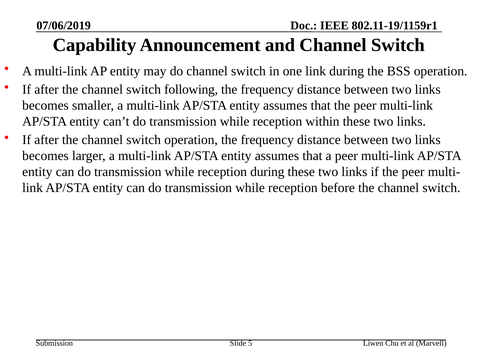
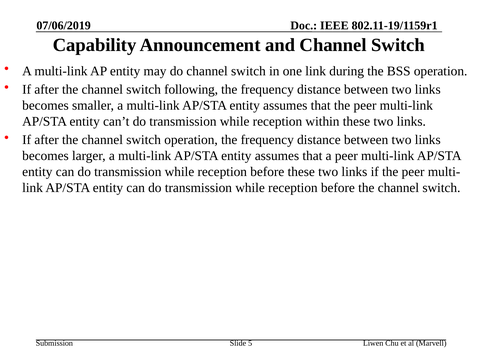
during at (267, 172): during -> before
